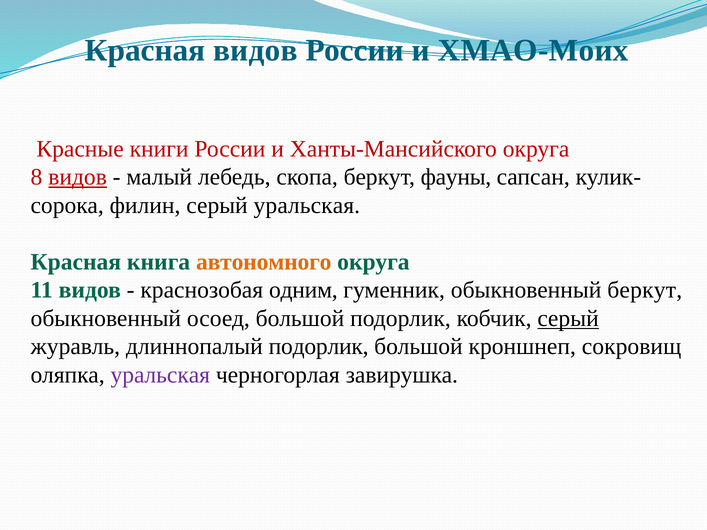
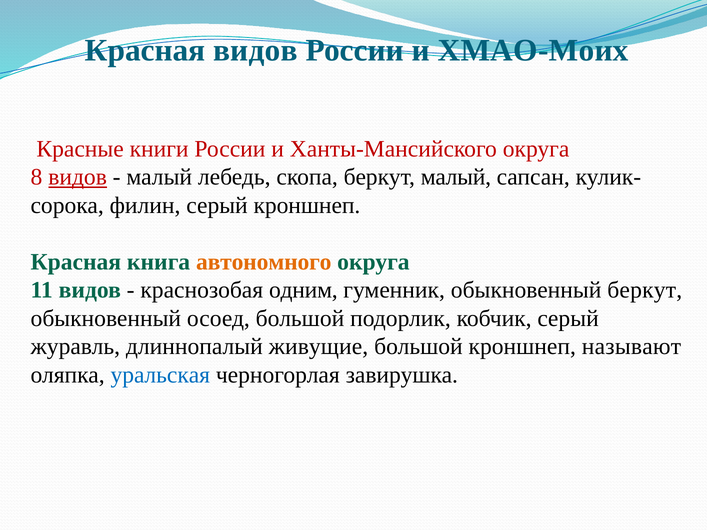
беркут фауны: фауны -> малый
серый уральская: уральская -> кроншнеп
серый at (568, 319) underline: present -> none
длиннопалый подорлик: подорлик -> живущие
сокровищ: сокровищ -> называют
уральская at (160, 375) colour: purple -> blue
